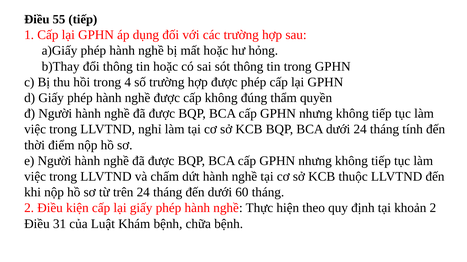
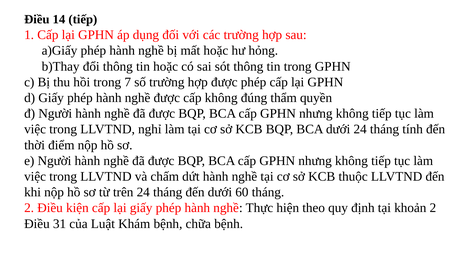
55: 55 -> 14
4: 4 -> 7
